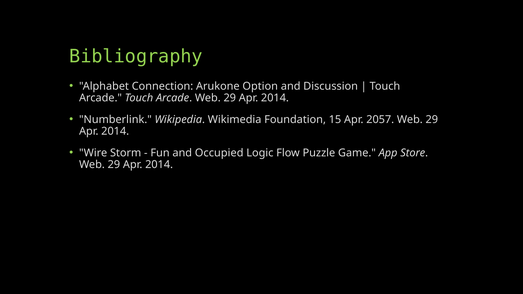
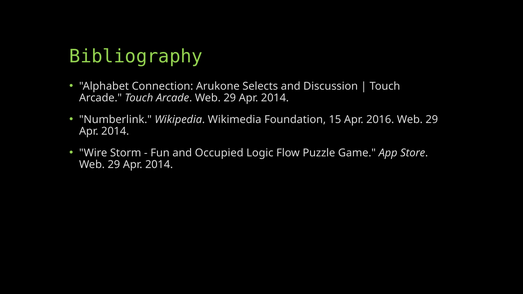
Option: Option -> Selects
2057: 2057 -> 2016
